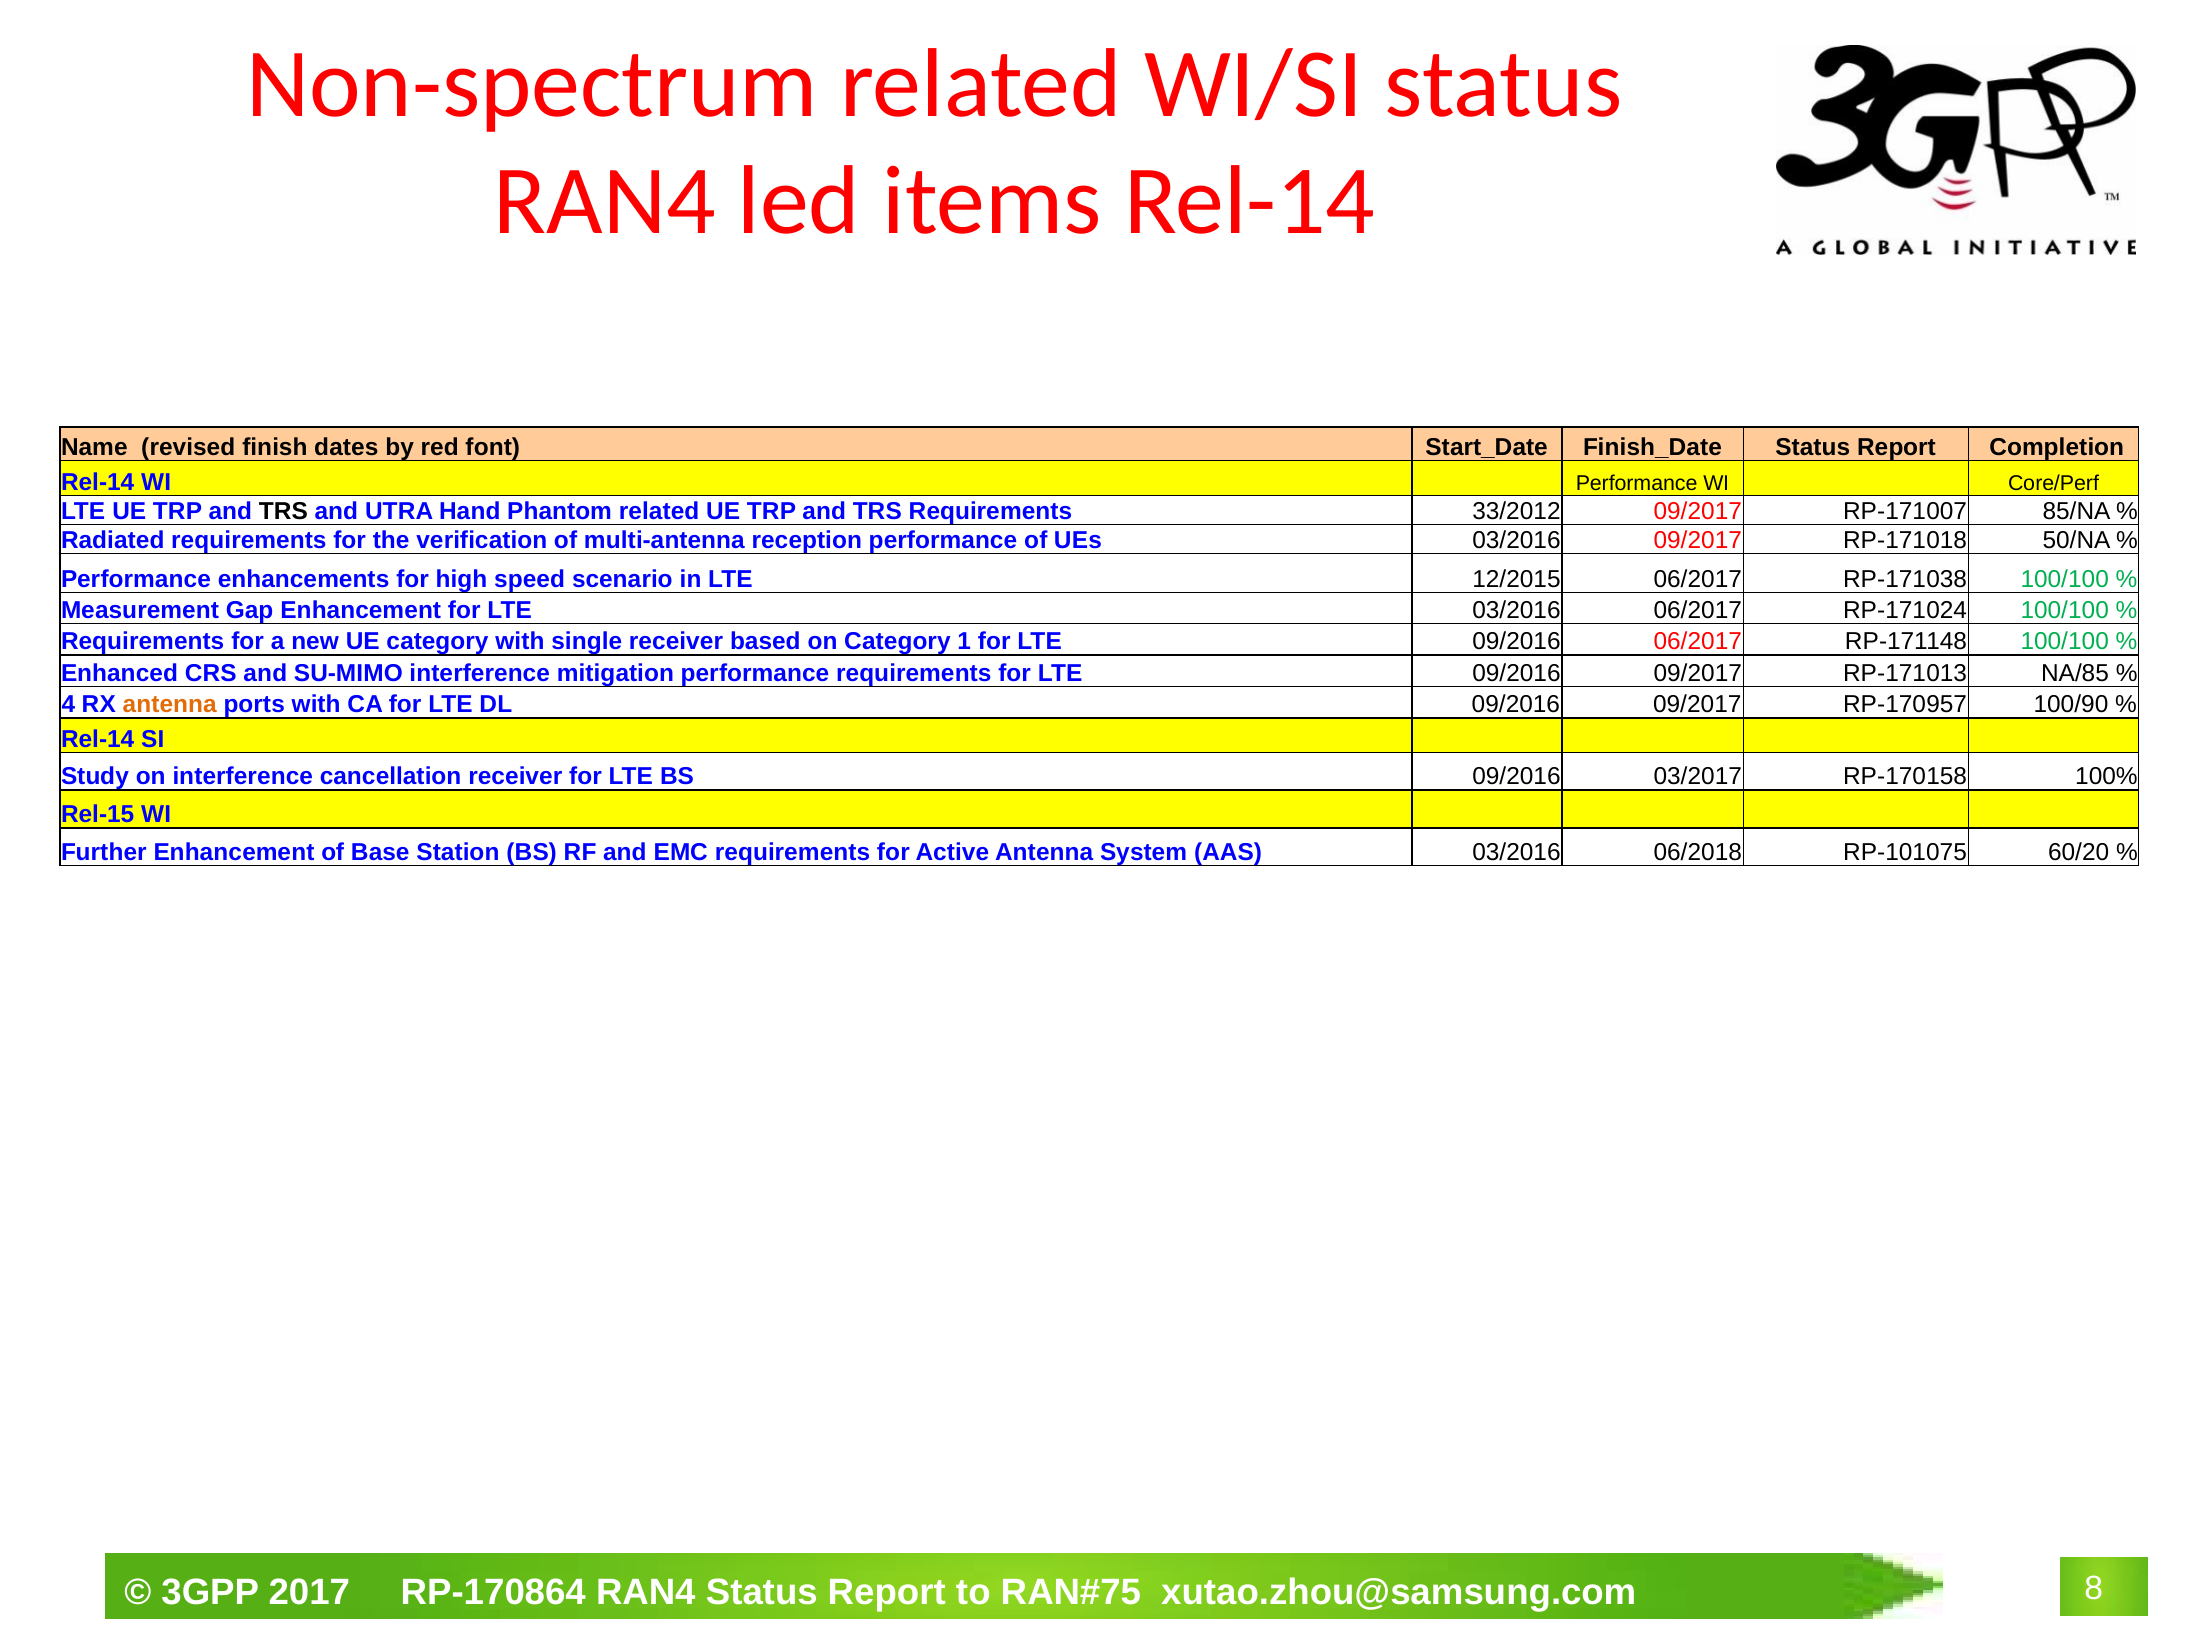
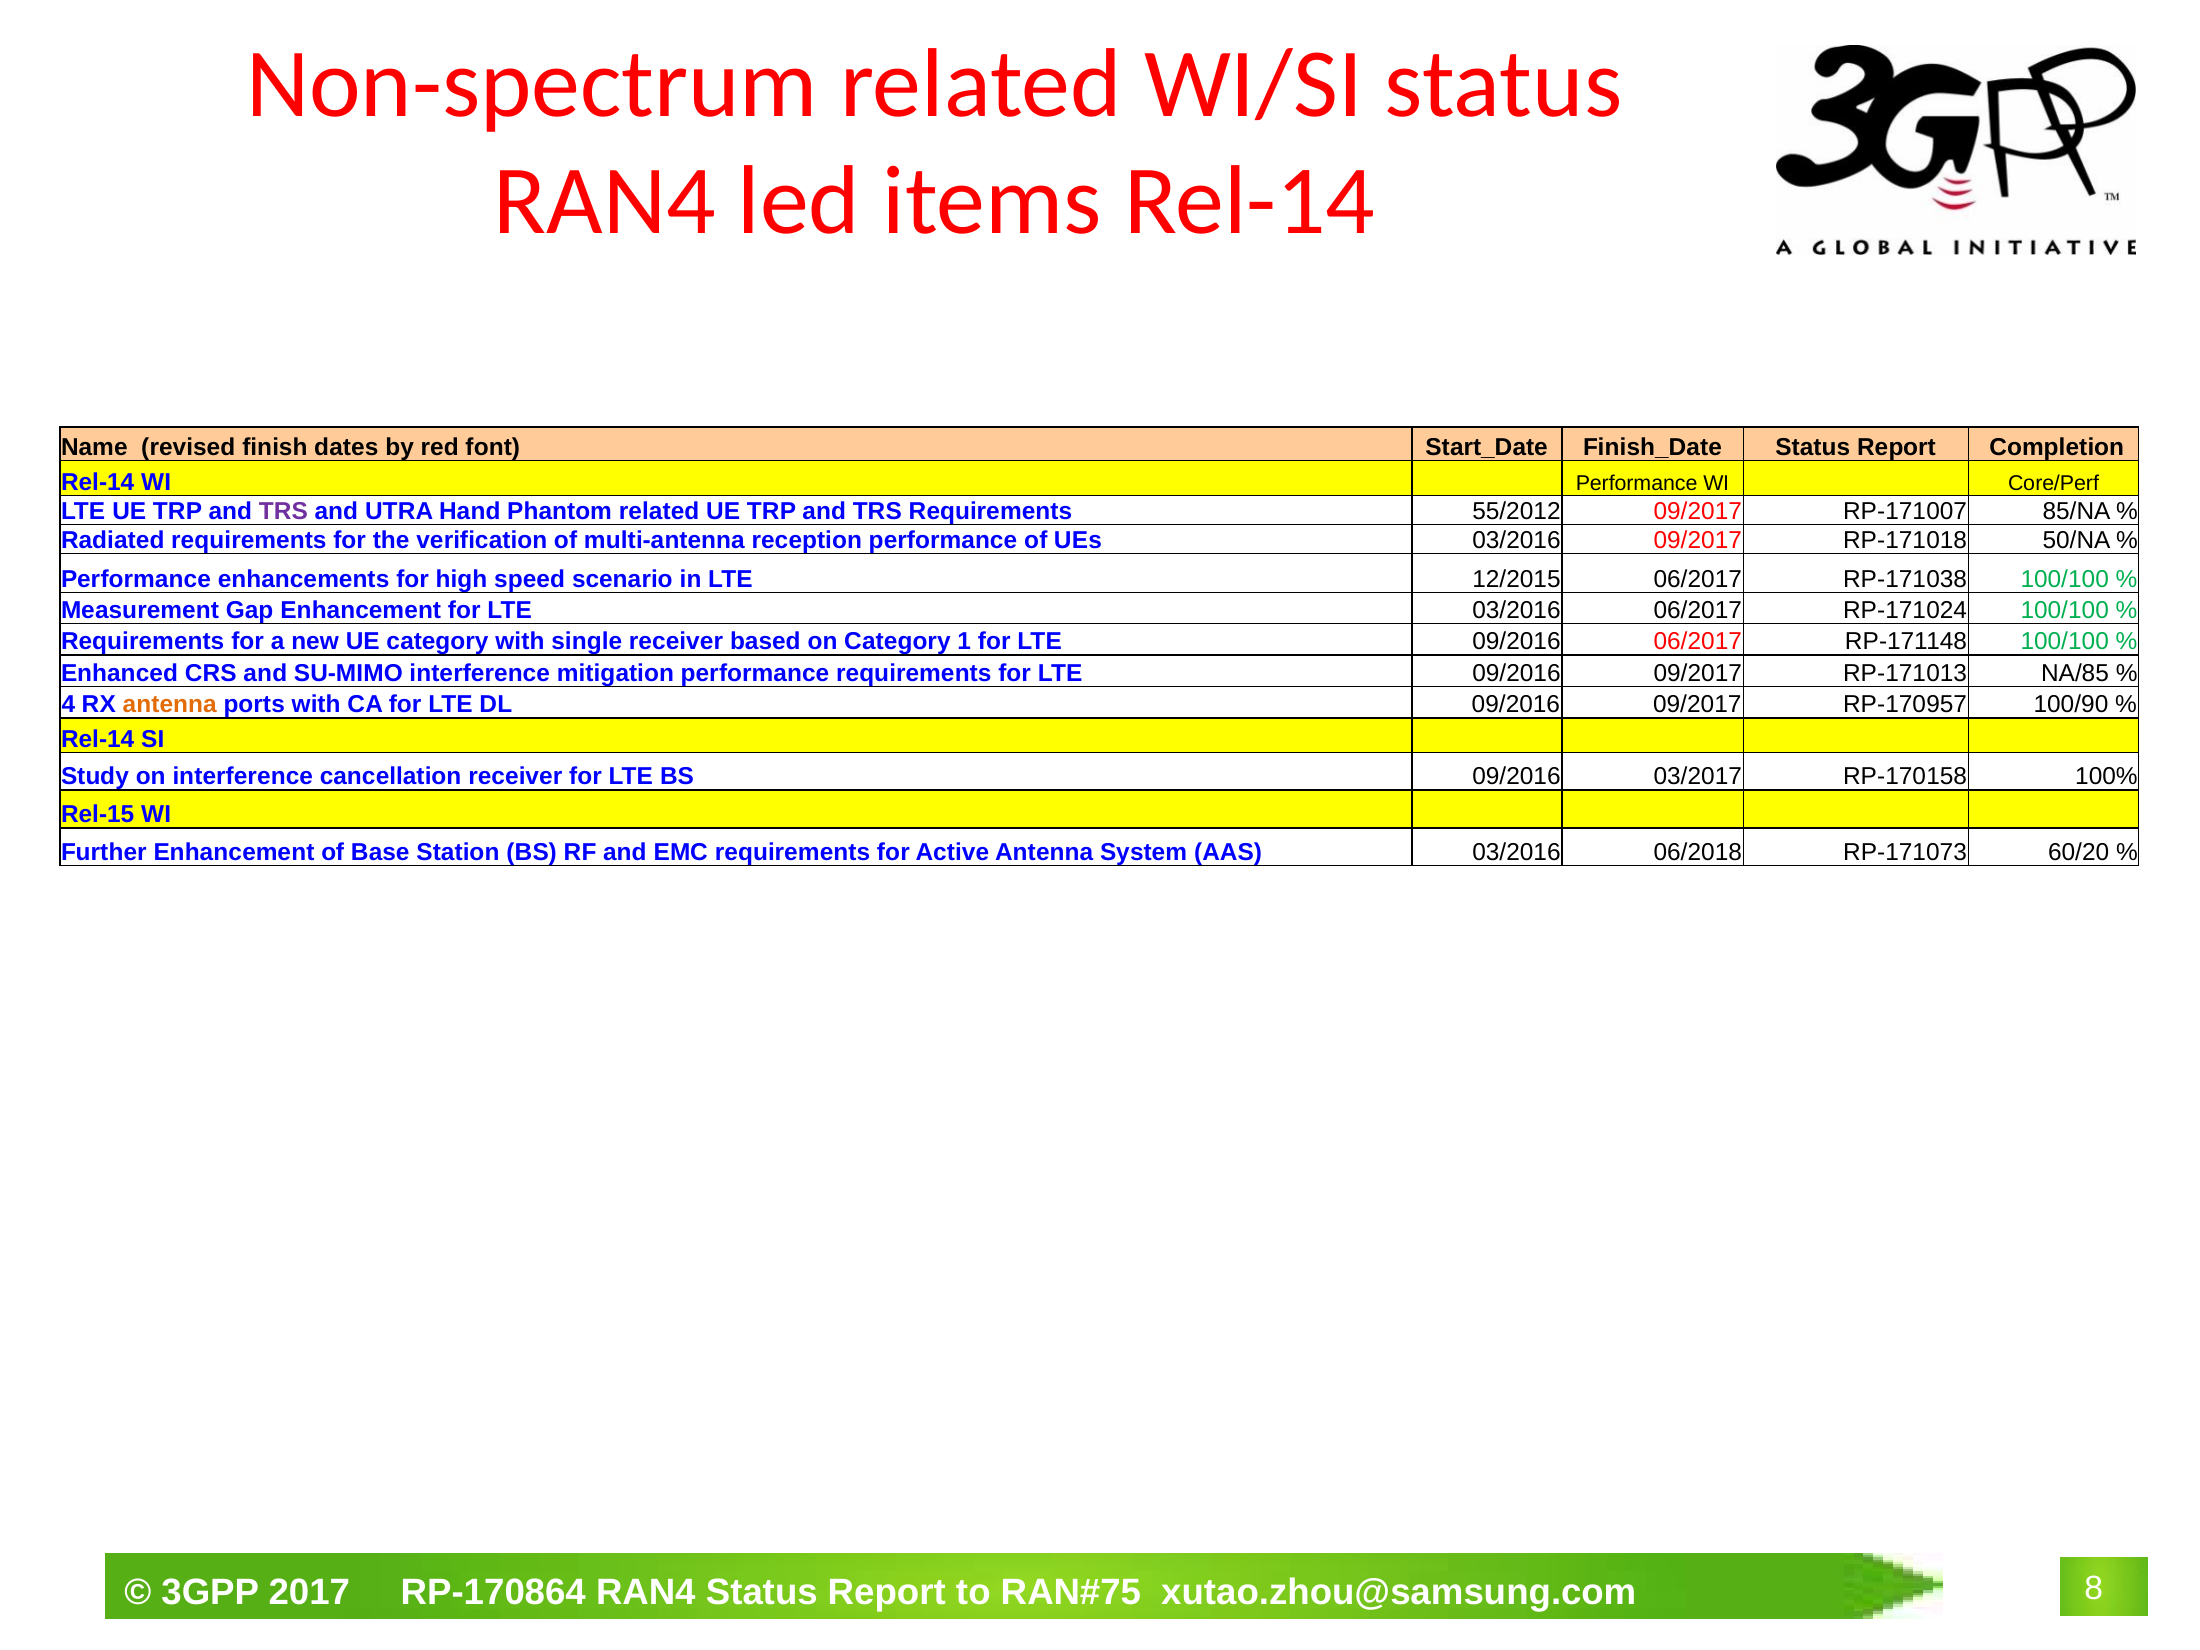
TRS at (283, 511) colour: black -> purple
33/2012: 33/2012 -> 55/2012
RP-101075: RP-101075 -> RP-171073
